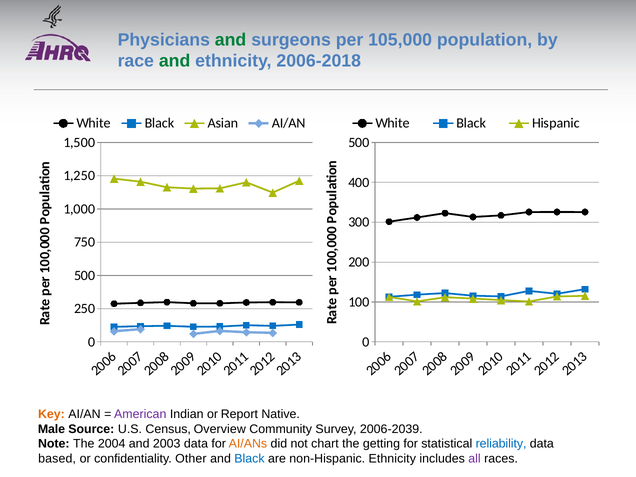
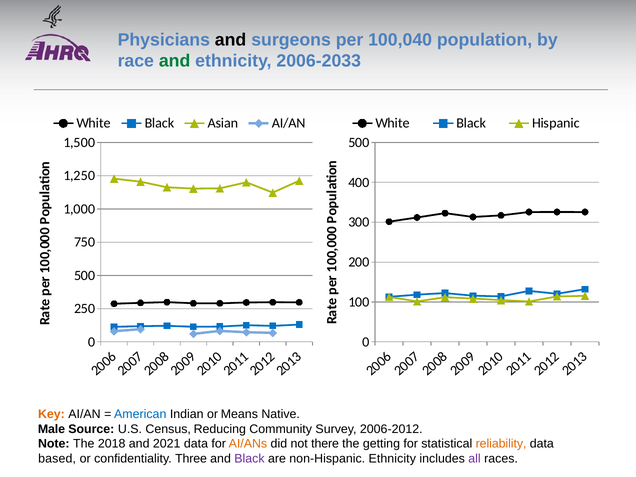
and at (231, 40) colour: green -> black
105,000: 105,000 -> 100,040
2006-2018: 2006-2018 -> 2006-2033
American colour: purple -> blue
Report: Report -> Means
Overview: Overview -> Reducing
2006-2039: 2006-2039 -> 2006-2012
2004: 2004 -> 2018
2003: 2003 -> 2021
chart: chart -> there
reliability colour: blue -> orange
Other: Other -> Three
Black at (249, 459) colour: blue -> purple
